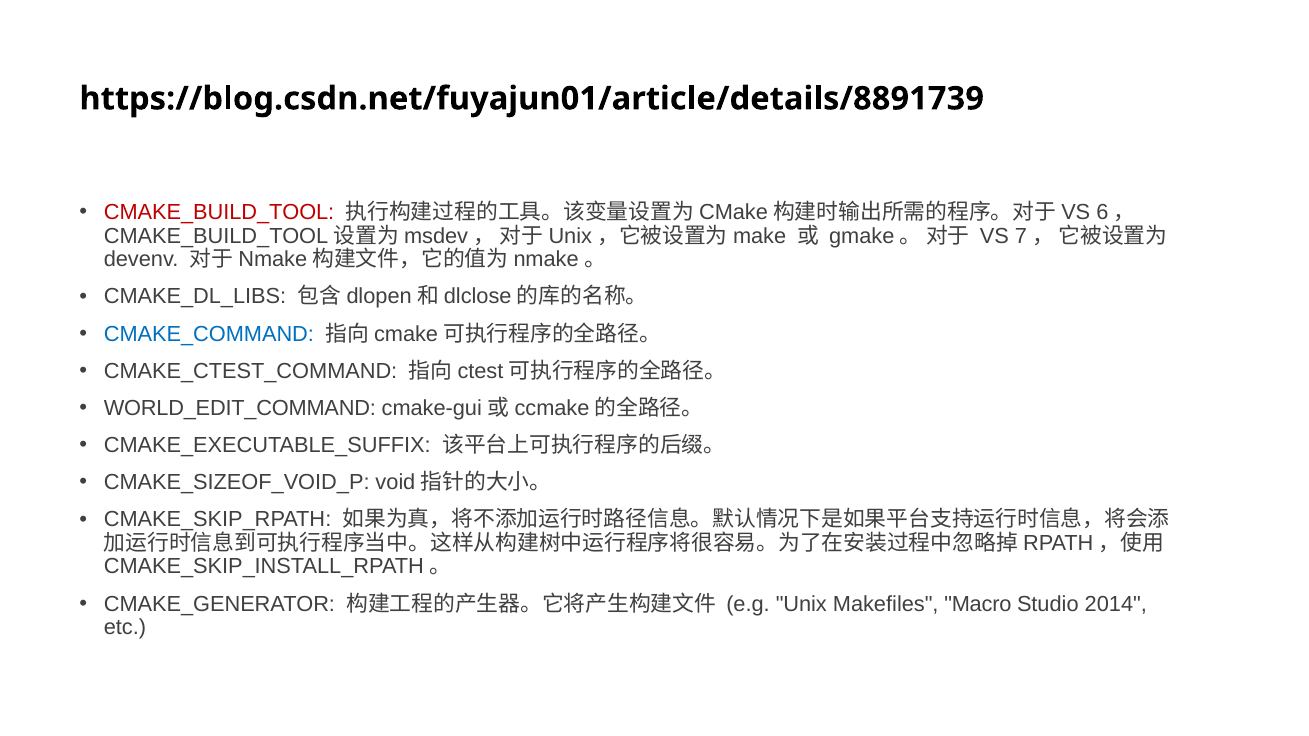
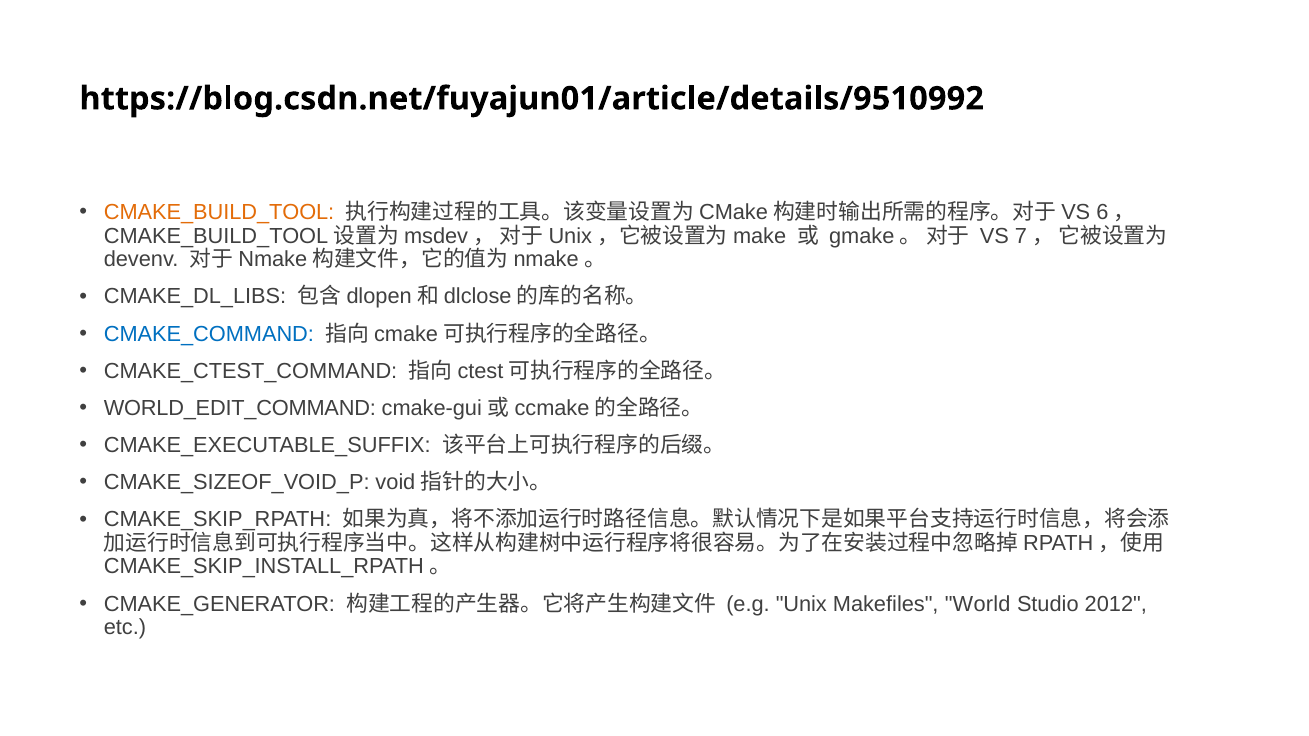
https://blog.csdn.net/fuyajun01/article/details/8891739: https://blog.csdn.net/fuyajun01/article/details/8891739 -> https://blog.csdn.net/fuyajun01/article/details/9510992
CMAKE_BUILD_TOOL colour: red -> orange
Macro: Macro -> World
2014: 2014 -> 2012
